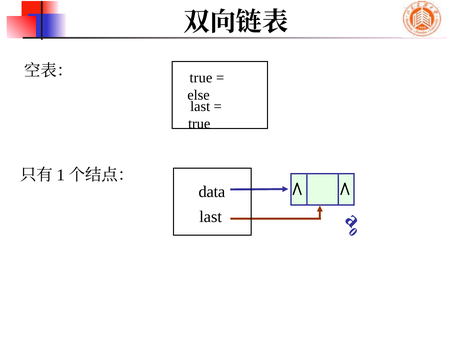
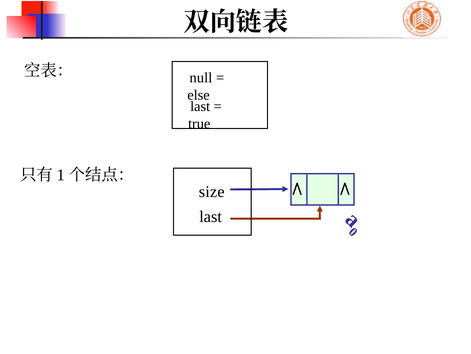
true at (201, 78): true -> null
data: data -> size
